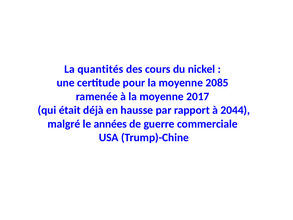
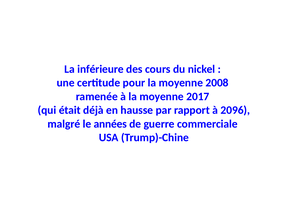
quantités: quantités -> inférieure
2085: 2085 -> 2008
2044: 2044 -> 2096
